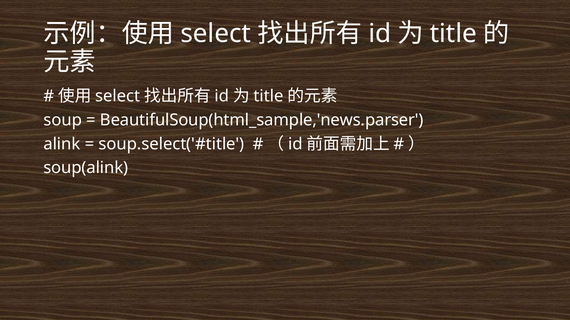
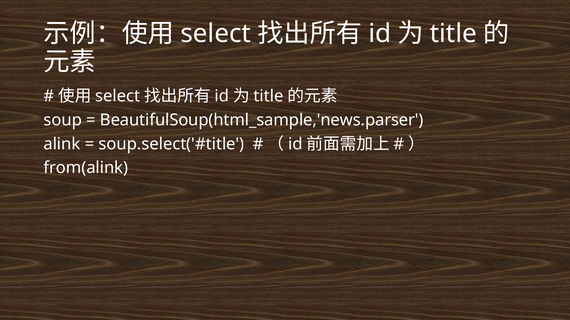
soup(alink: soup(alink -> from(alink
